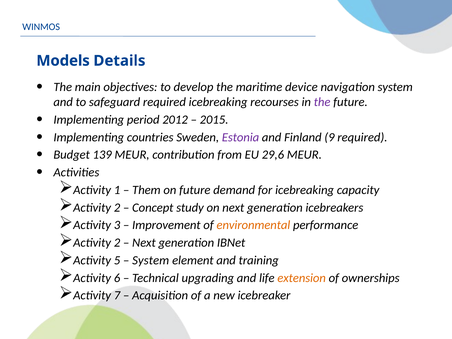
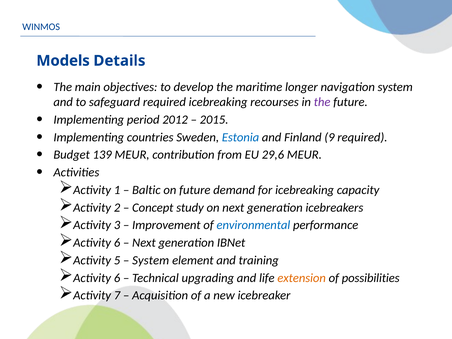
device: device -> longer
Estonia colour: purple -> blue
Them: Them -> Baltic
environmental colour: orange -> blue
2 at (117, 243): 2 -> 6
ownerships: ownerships -> possibilities
